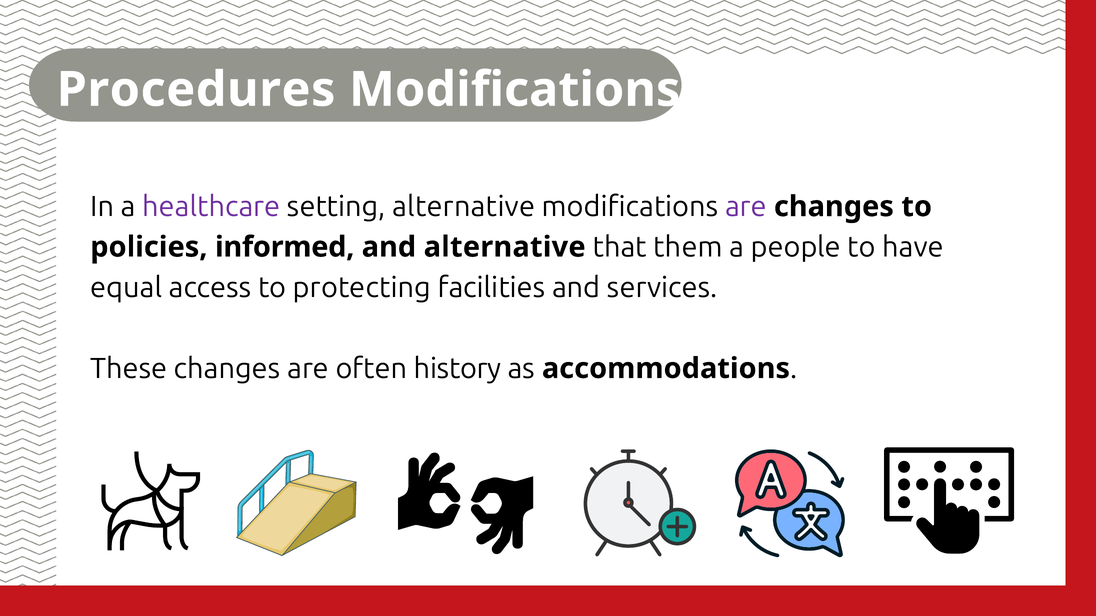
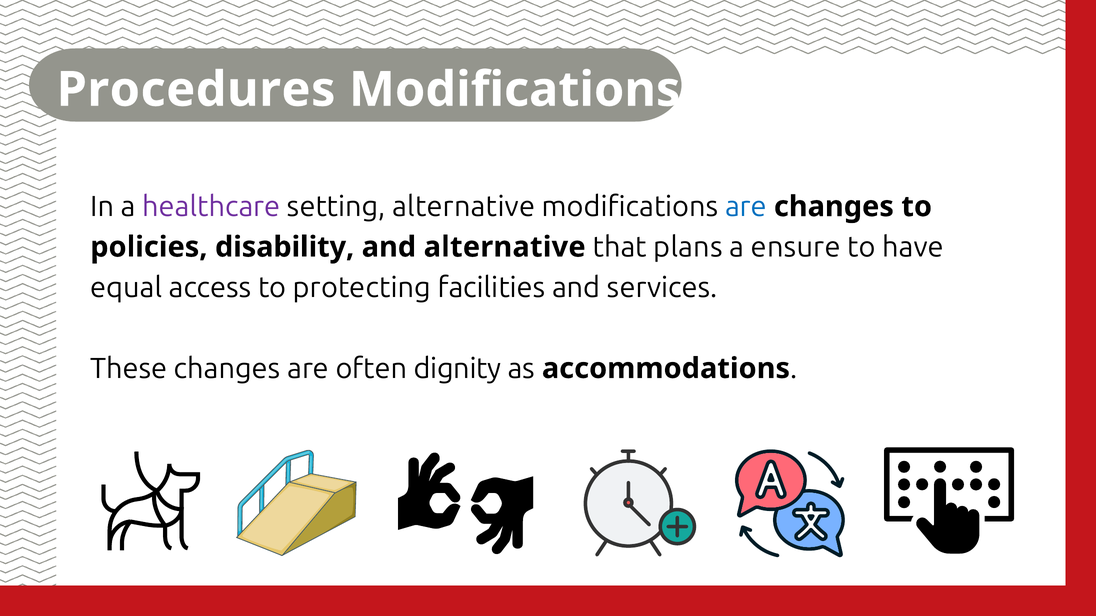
are at (746, 207) colour: purple -> blue
informed: informed -> disability
them: them -> plans
people: people -> ensure
history: history -> dignity
